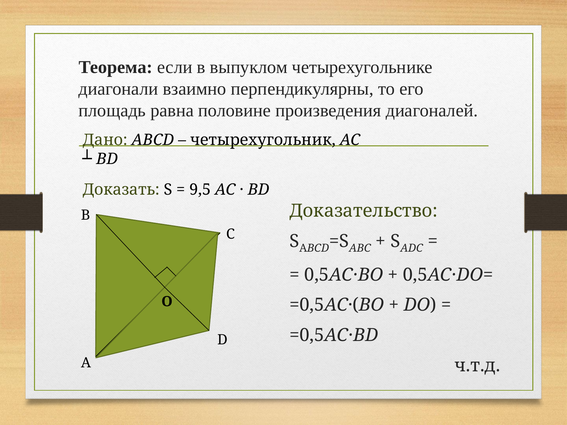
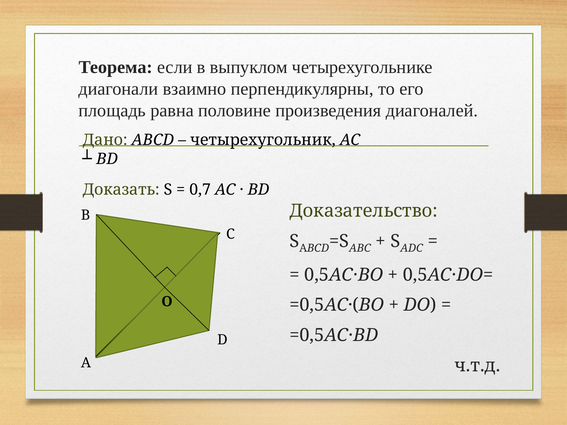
9,5: 9,5 -> 0,7
